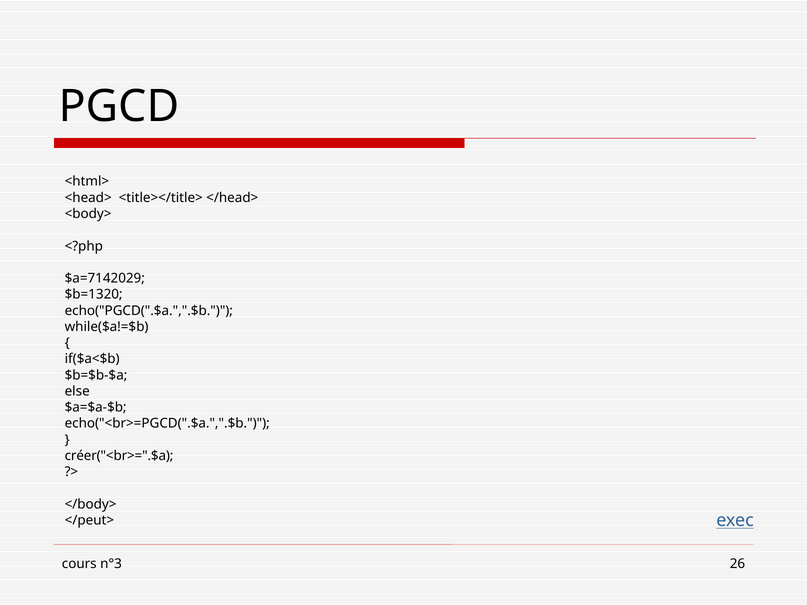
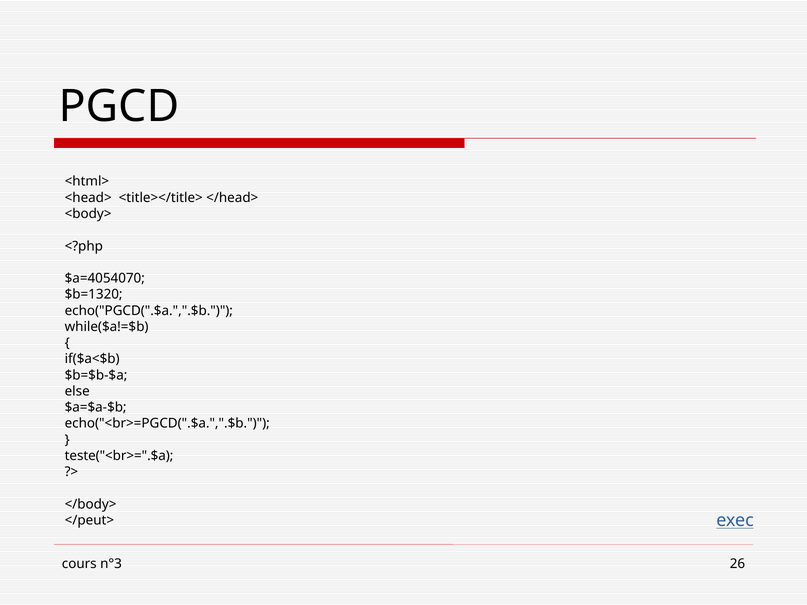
$a=7142029: $a=7142029 -> $a=4054070
créer("<br>=".$a: créer("<br>=".$a -> teste("<br>=".$a
